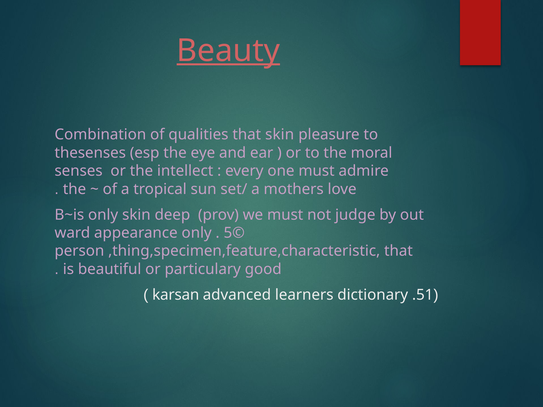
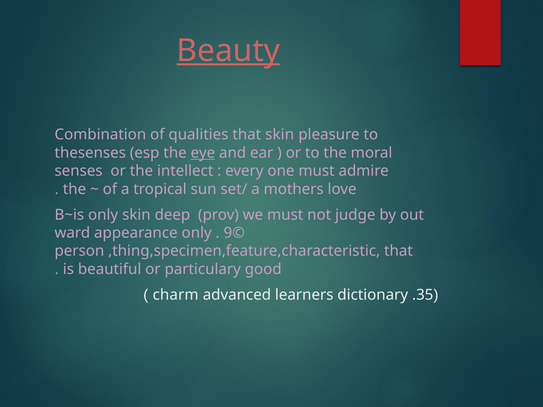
eye underline: none -> present
5©: 5© -> 9©
karsan: karsan -> charm
.51: .51 -> .35
